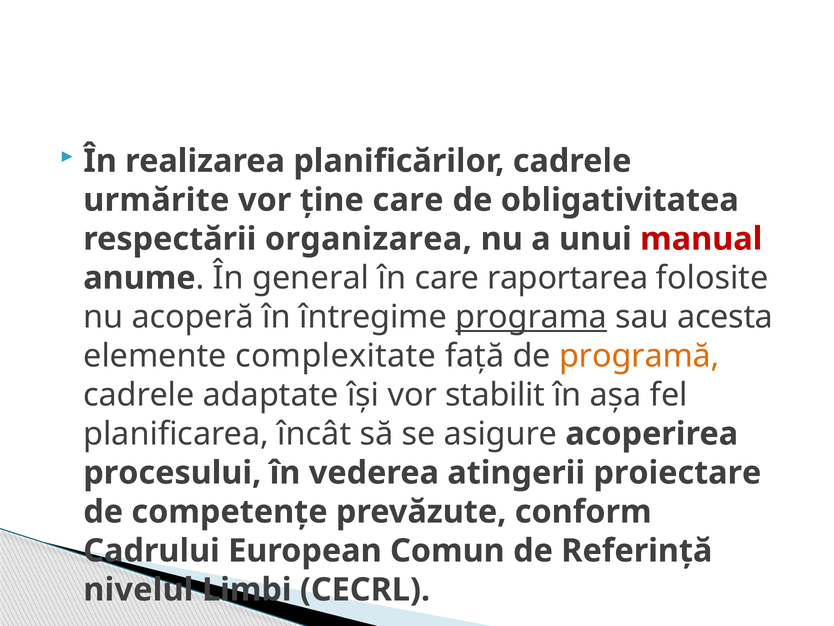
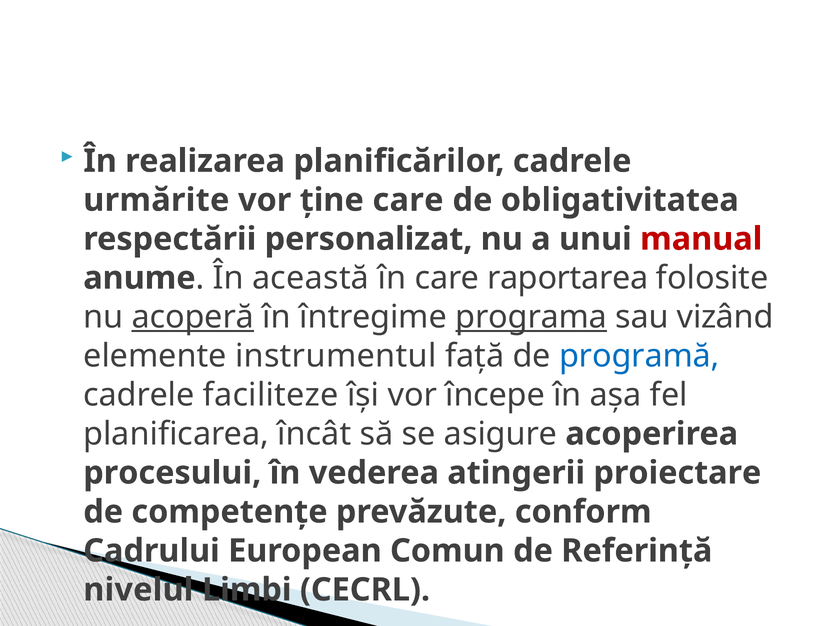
organizarea: organizarea -> personalizat
general: general -> această
acoperă underline: none -> present
acesta: acesta -> vizând
complexitate: complexitate -> instrumentul
programă colour: orange -> blue
adaptate: adaptate -> faciliteze
stabilit: stabilit -> începe
